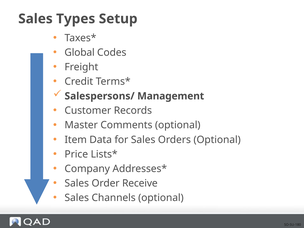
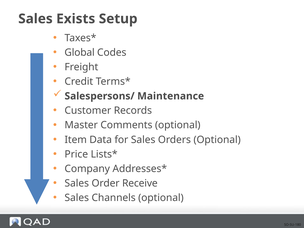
Types: Types -> Exists
Management: Management -> Maintenance
